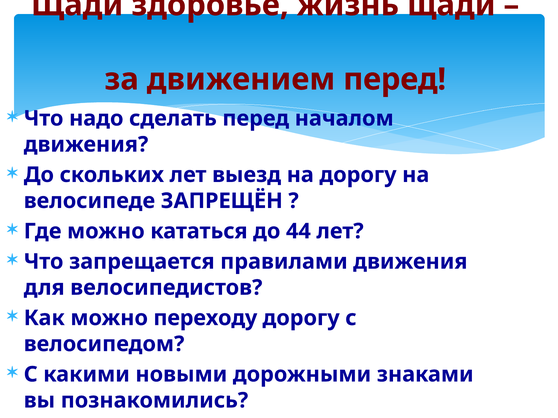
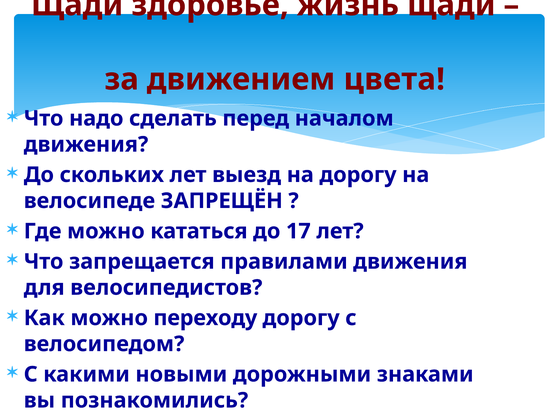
движением перед: перед -> цвета
44: 44 -> 17
